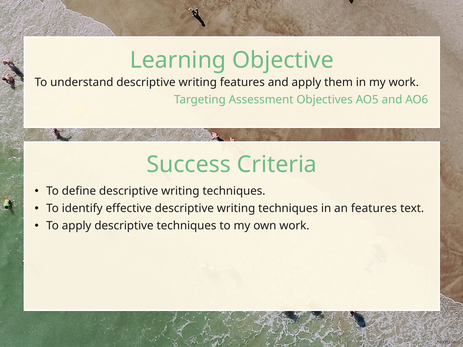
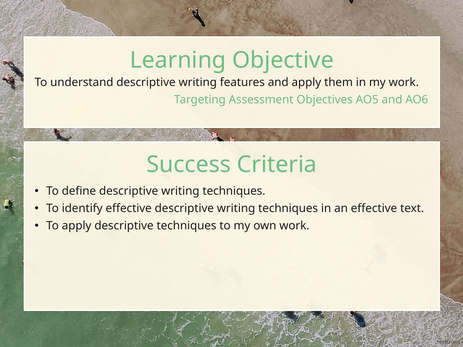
an features: features -> effective
